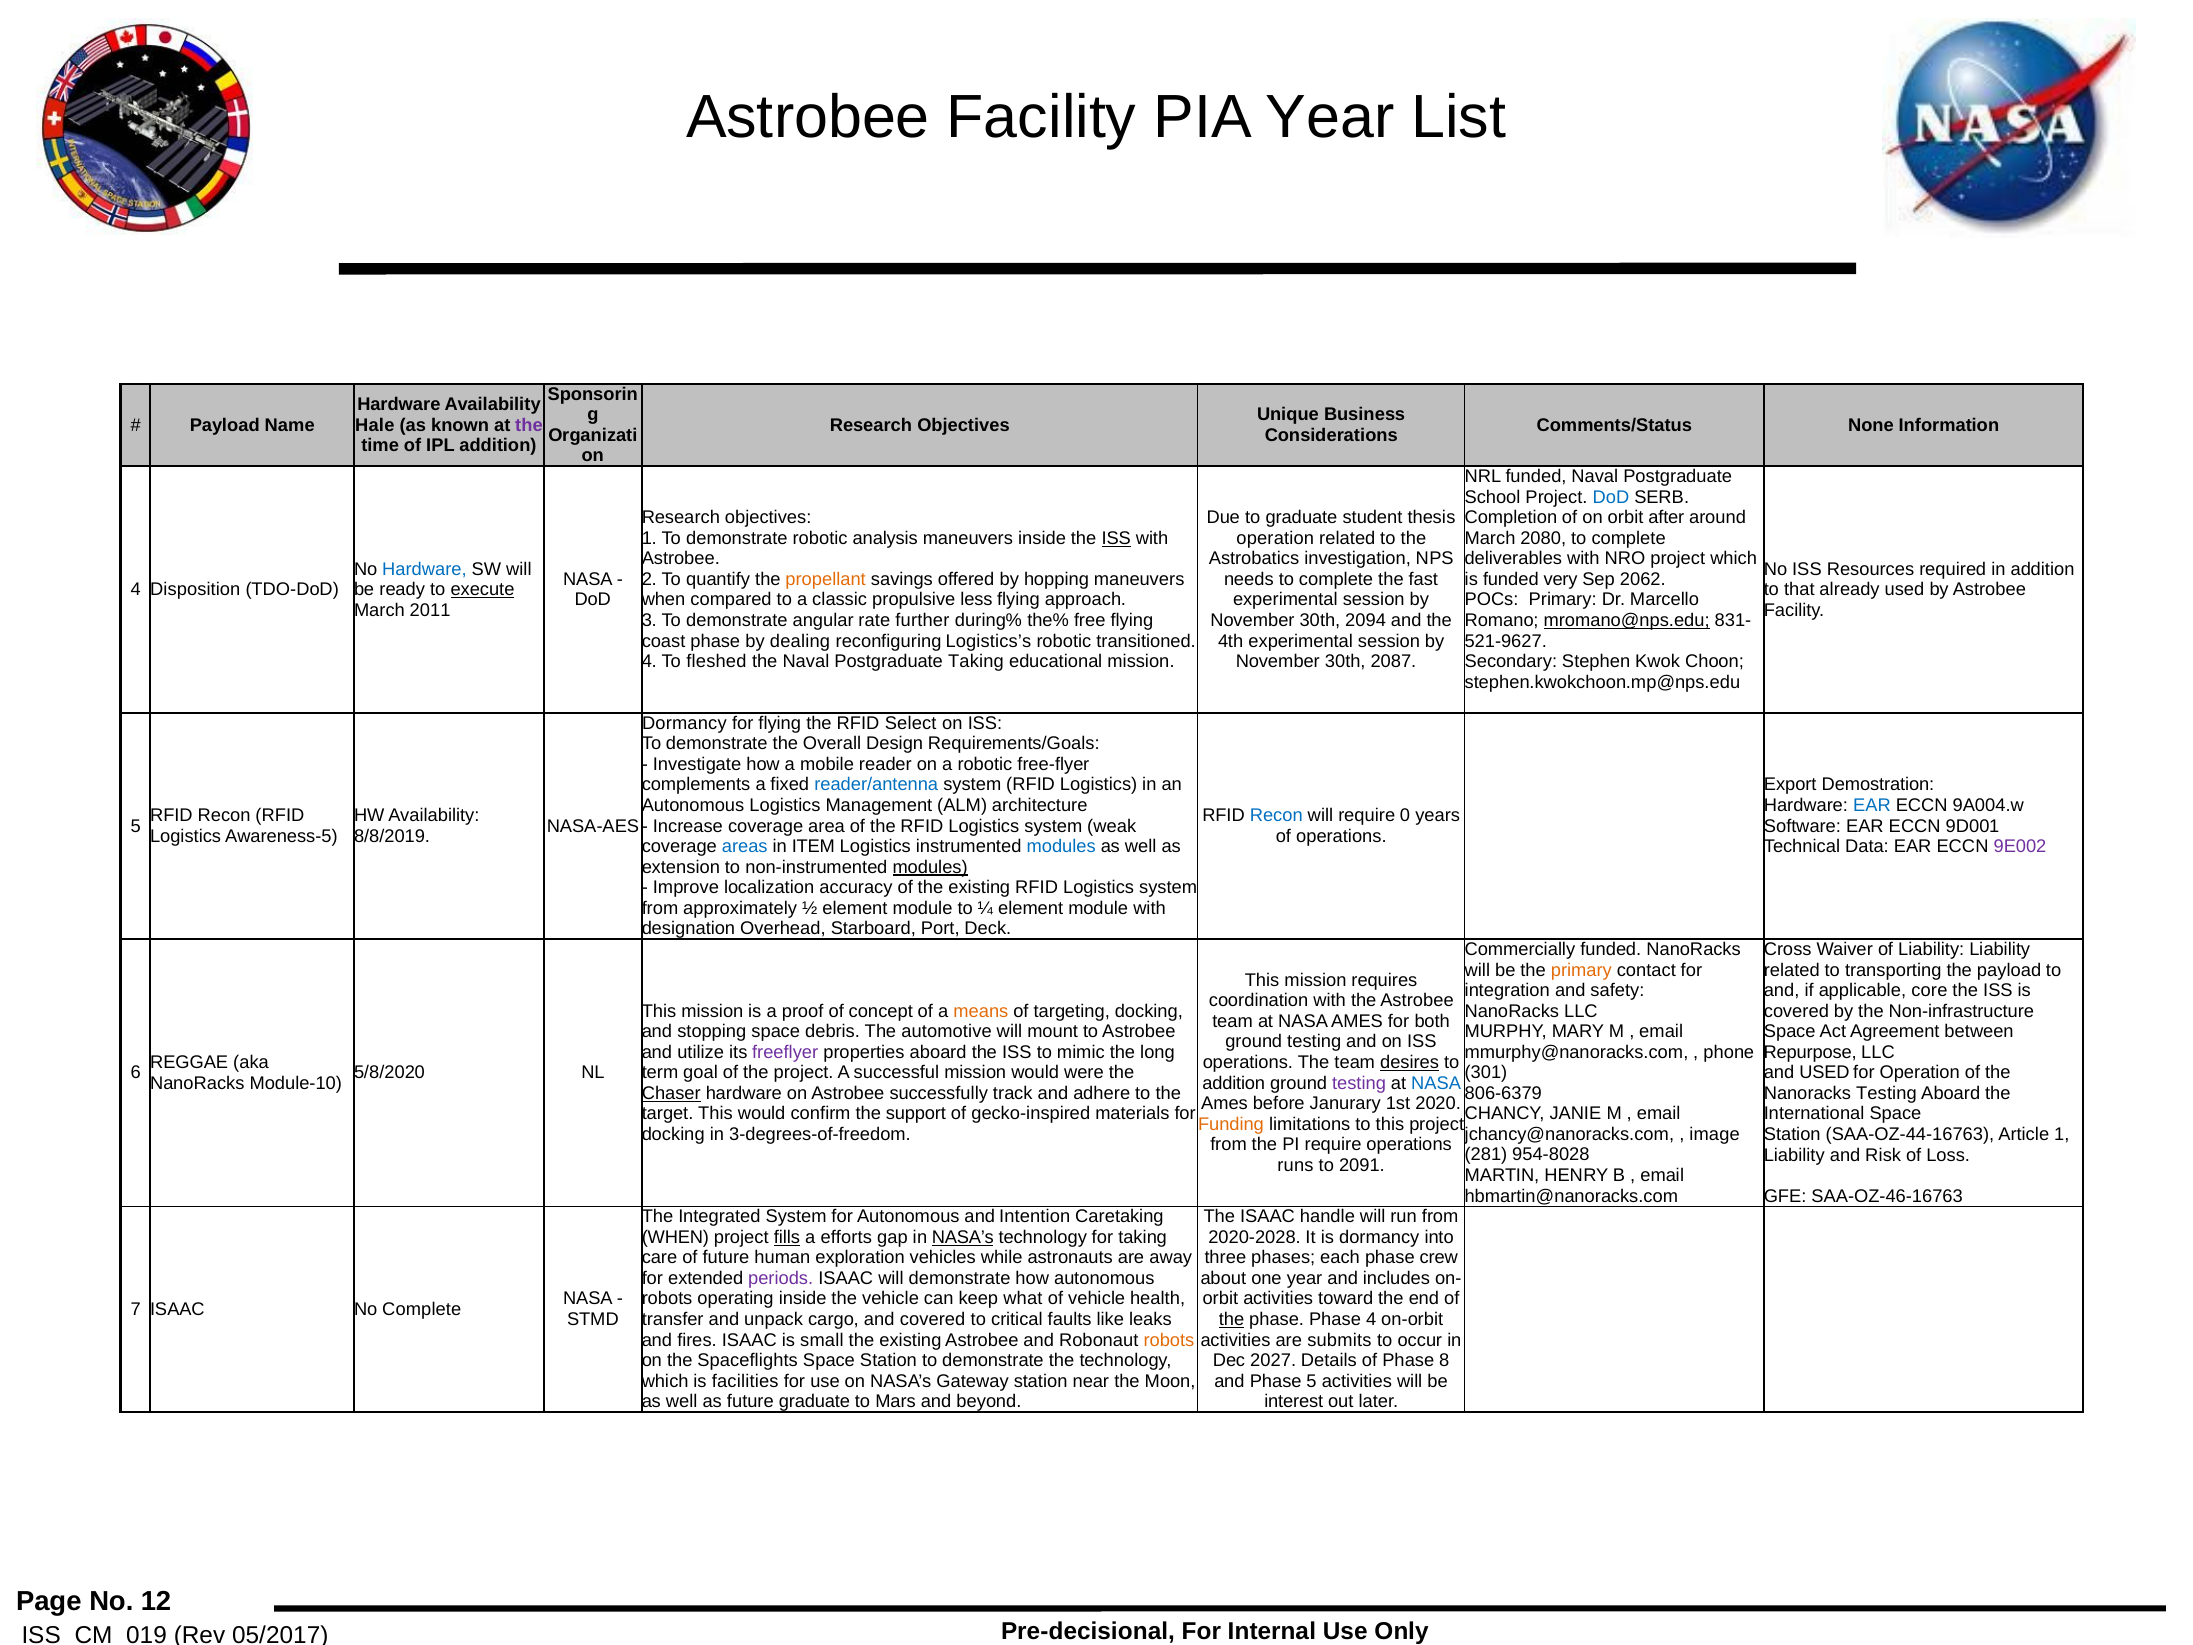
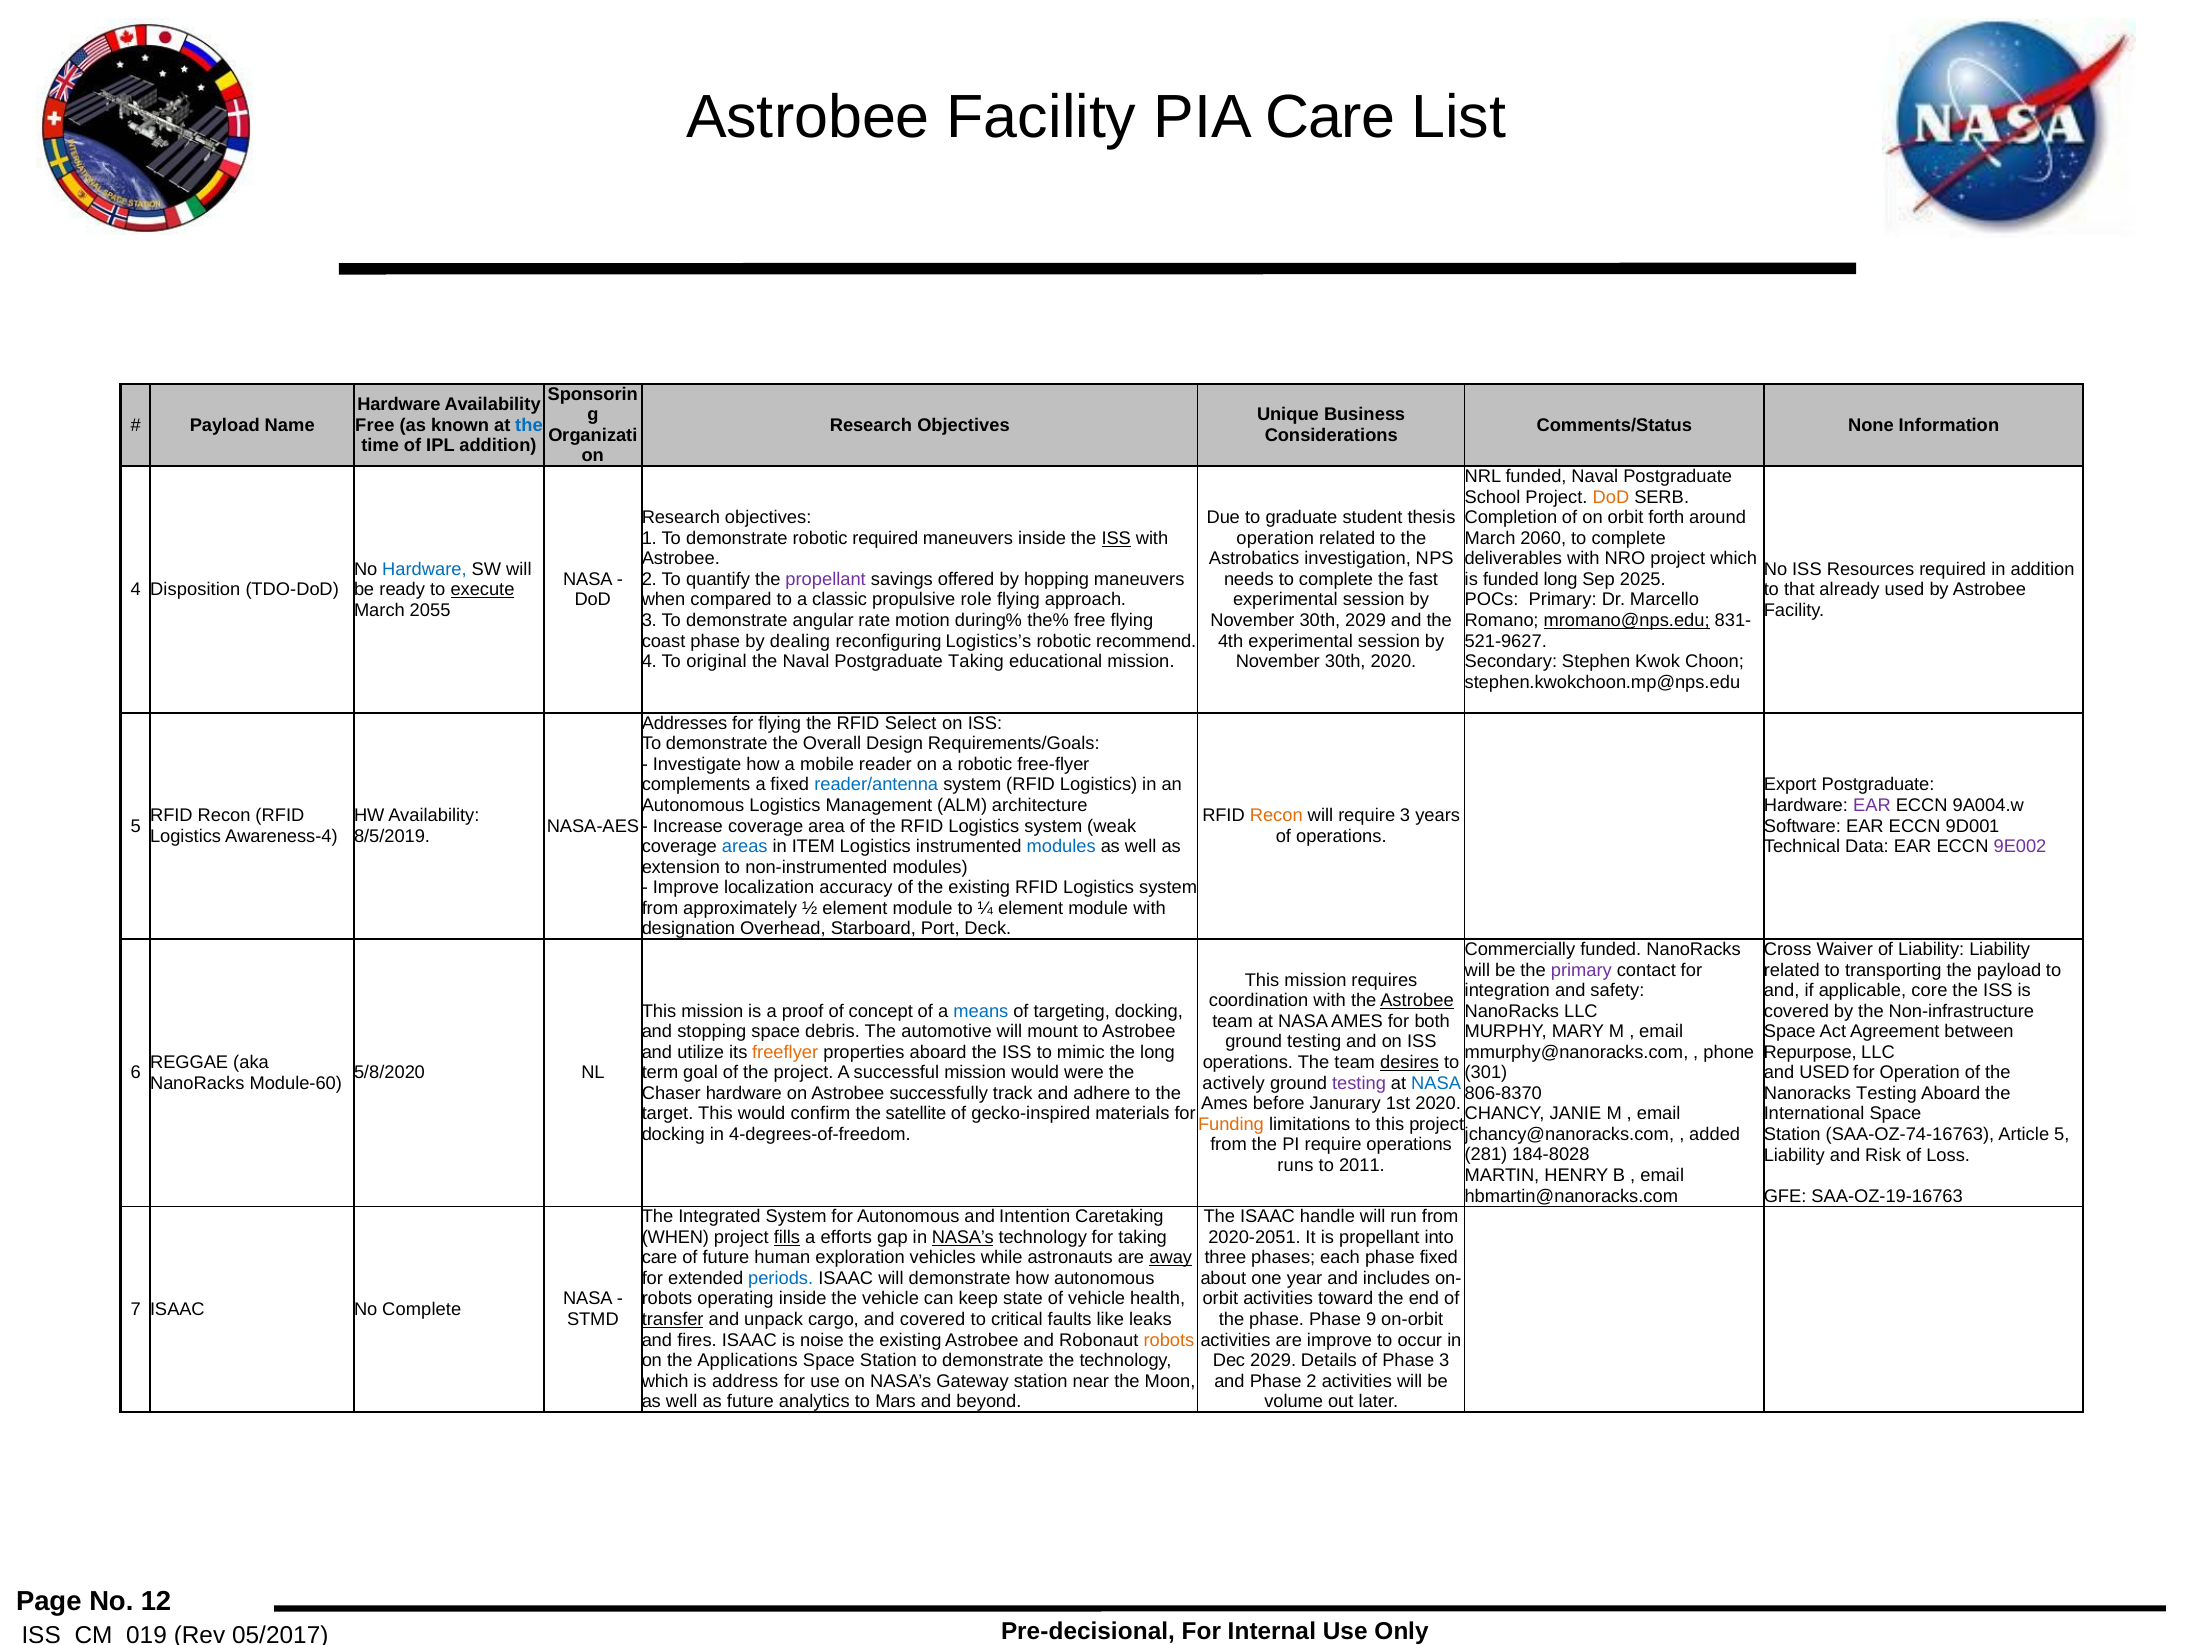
PIA Year: Year -> Care
Hale at (375, 425): Hale -> Free
the at (529, 425) colour: purple -> blue
DoD at (1611, 497) colour: blue -> orange
after: after -> forth
robotic analysis: analysis -> required
2080: 2080 -> 2060
propellant at (826, 579) colour: orange -> purple
funded very: very -> long
2062: 2062 -> 2025
less: less -> role
2011: 2011 -> 2055
further: further -> motion
30th 2094: 2094 -> 2029
transitioned: transitioned -> recommend
fleshed: fleshed -> original
30th 2087: 2087 -> 2020
Dormancy at (684, 723): Dormancy -> Addresses
Export Demostration: Demostration -> Postgraduate
EAR at (1872, 805) colour: blue -> purple
Recon at (1276, 816) colour: blue -> orange
require 0: 0 -> 3
Awareness-5: Awareness-5 -> Awareness-4
8/8/2019: 8/8/2019 -> 8/5/2019
modules at (930, 867) underline: present -> none
primary at (1581, 970) colour: orange -> purple
Astrobee at (1417, 1001) underline: none -> present
means colour: orange -> blue
freeflyer colour: purple -> orange
Module-10: Module-10 -> Module-60
addition at (1234, 1083): addition -> actively
Chaser underline: present -> none
806-6379: 806-6379 -> 806-8370
support: support -> satellite
3-degrees-of-freedom: 3-degrees-of-freedom -> 4-degrees-of-freedom
image: image -> added
SAA-OZ-44-16763: SAA-OZ-44-16763 -> SAA-OZ-74-16763
Article 1: 1 -> 5
954-8028: 954-8028 -> 184-8028
2091: 2091 -> 2011
SAA-OZ-46-16763: SAA-OZ-46-16763 -> SAA-OZ-19-16763
2020-2028: 2020-2028 -> 2020-2051
is dormancy: dormancy -> propellant
away underline: none -> present
phase crew: crew -> fixed
periods colour: purple -> blue
what: what -> state
transfer underline: none -> present
the at (1232, 1319) underline: present -> none
Phase 4: 4 -> 9
small: small -> noise
are submits: submits -> improve
Spaceflights: Spaceflights -> Applications
Dec 2027: 2027 -> 2029
Phase 8: 8 -> 3
facilities: facilities -> address
Phase 5: 5 -> 2
future graduate: graduate -> analytics
interest: interest -> volume
